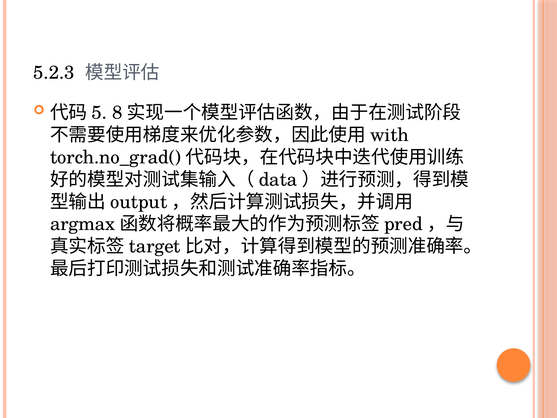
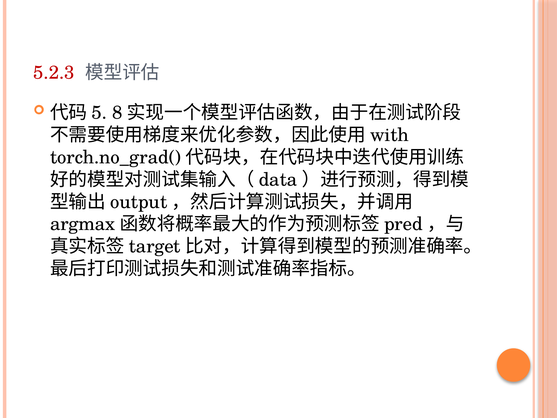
5.2.3 colour: black -> red
